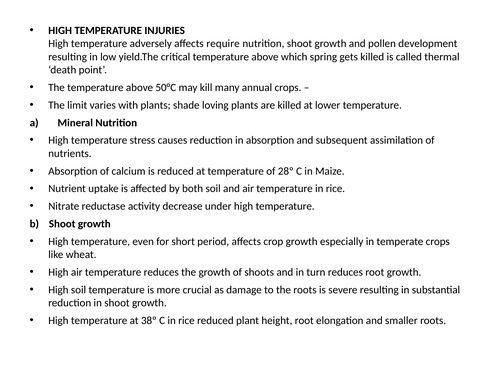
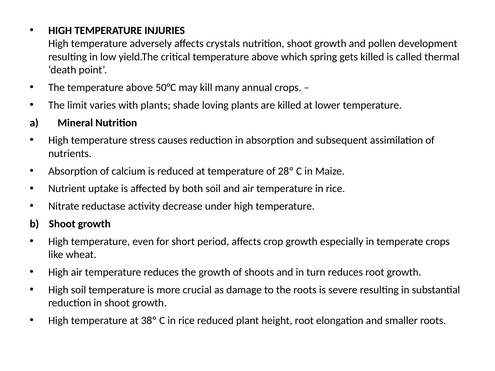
require: require -> crystals
